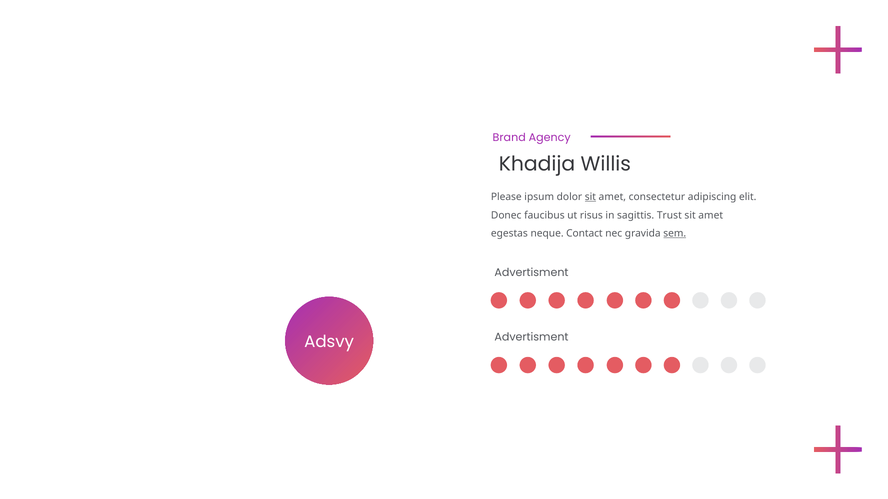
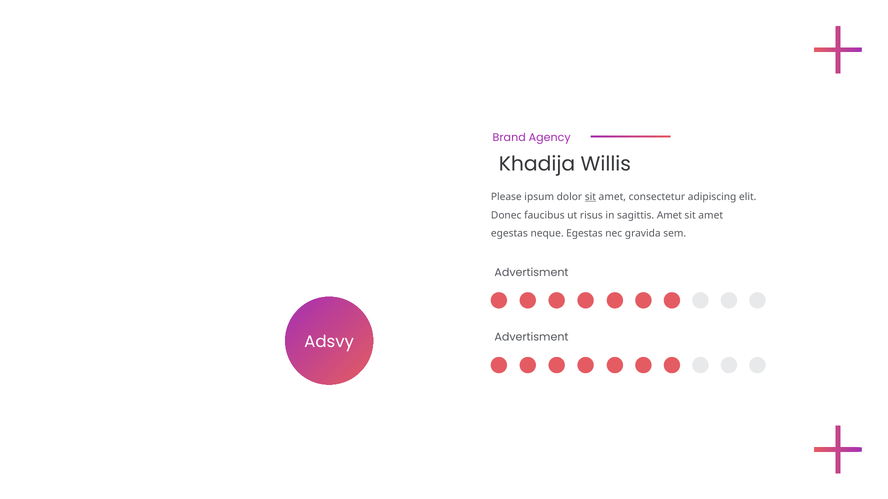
sagittis Trust: Trust -> Amet
neque Contact: Contact -> Egestas
sem underline: present -> none
